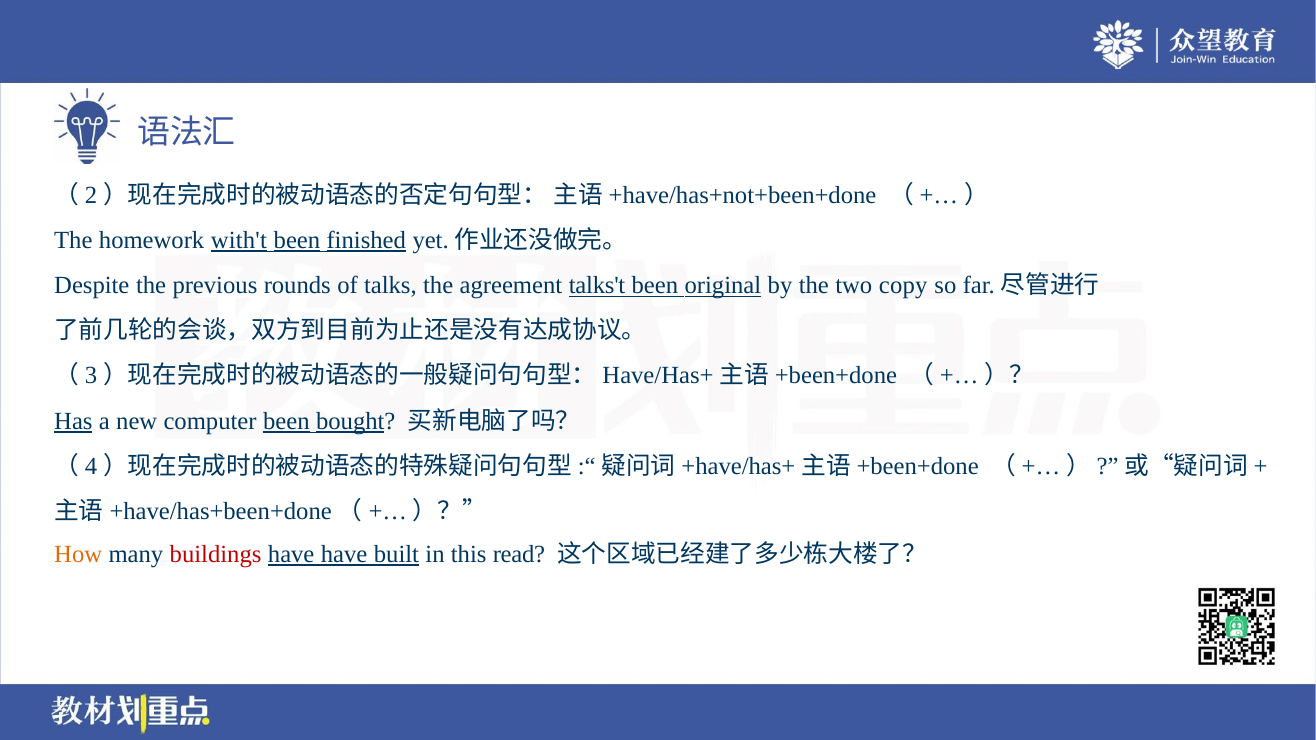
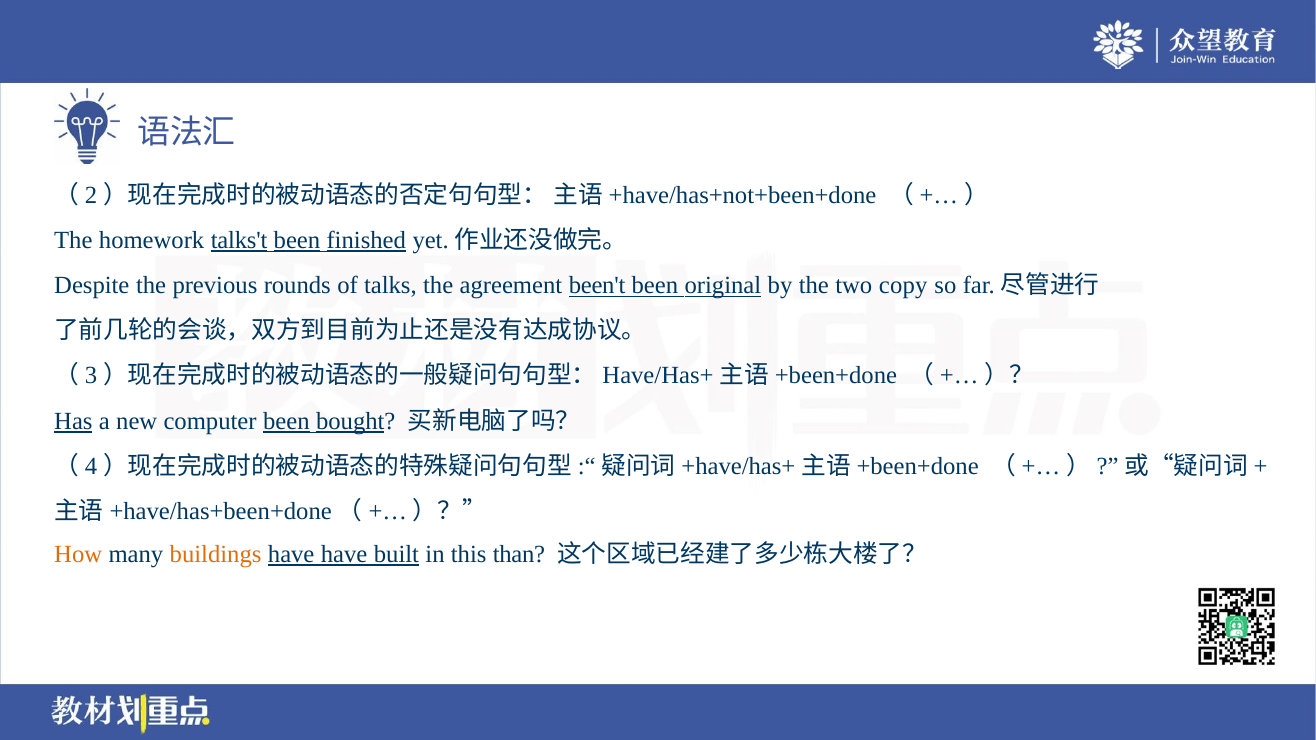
with't: with't -> talks't
talks't: talks't -> been't
buildings colour: red -> orange
read: read -> than
